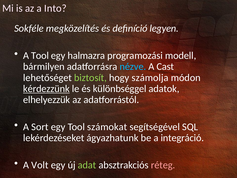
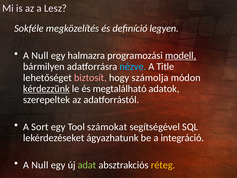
Into: Into -> Lesz
Tool at (40, 55): Tool -> Null
modell underline: none -> present
Cast: Cast -> Title
biztosít colour: light green -> pink
különbséggel: különbséggel -> megtalálható
elhelyezzük: elhelyezzük -> szerepeltek
Volt at (40, 165): Volt -> Null
réteg colour: pink -> yellow
